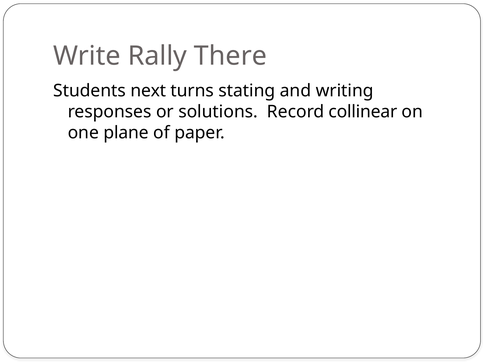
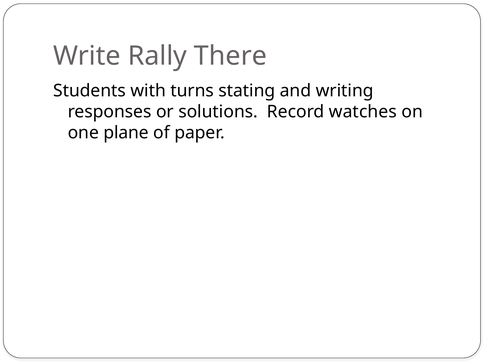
next: next -> with
collinear: collinear -> watches
